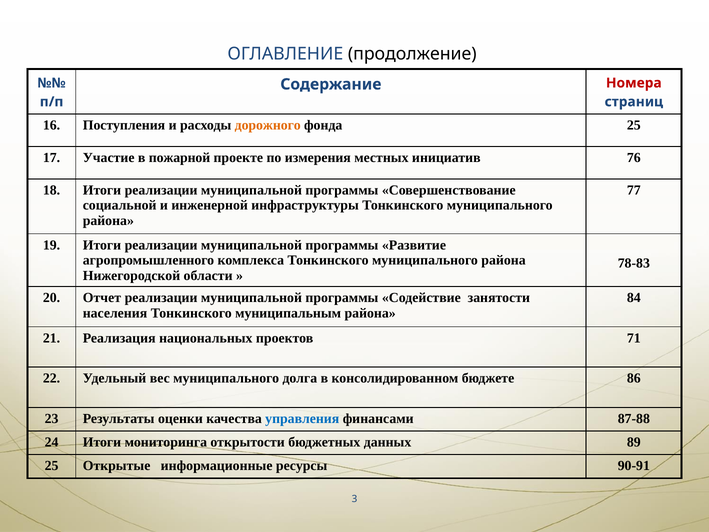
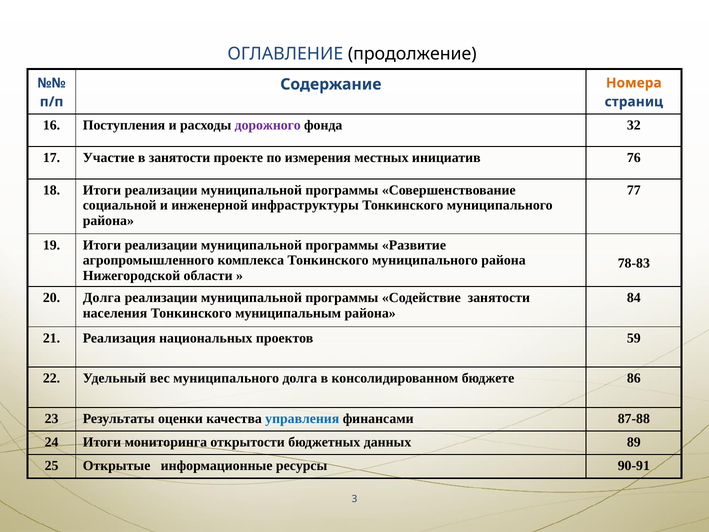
Номера colour: red -> orange
дорожного colour: orange -> purple
фонда 25: 25 -> 32
в пожарной: пожарной -> занятости
20 Отчет: Отчет -> Долга
71: 71 -> 59
